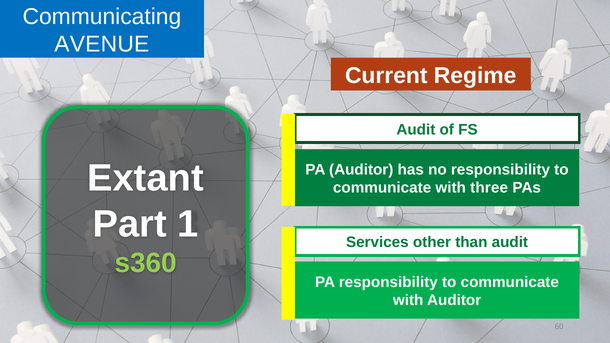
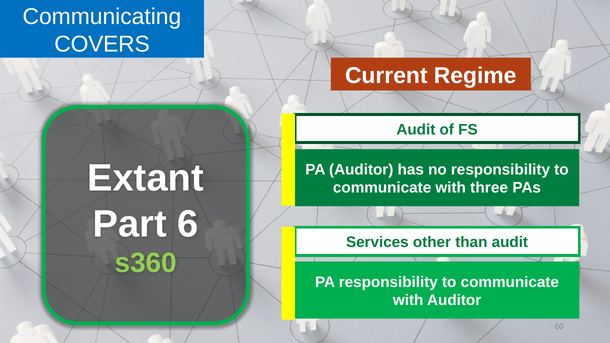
AVENUE: AVENUE -> COVERS
1: 1 -> 6
